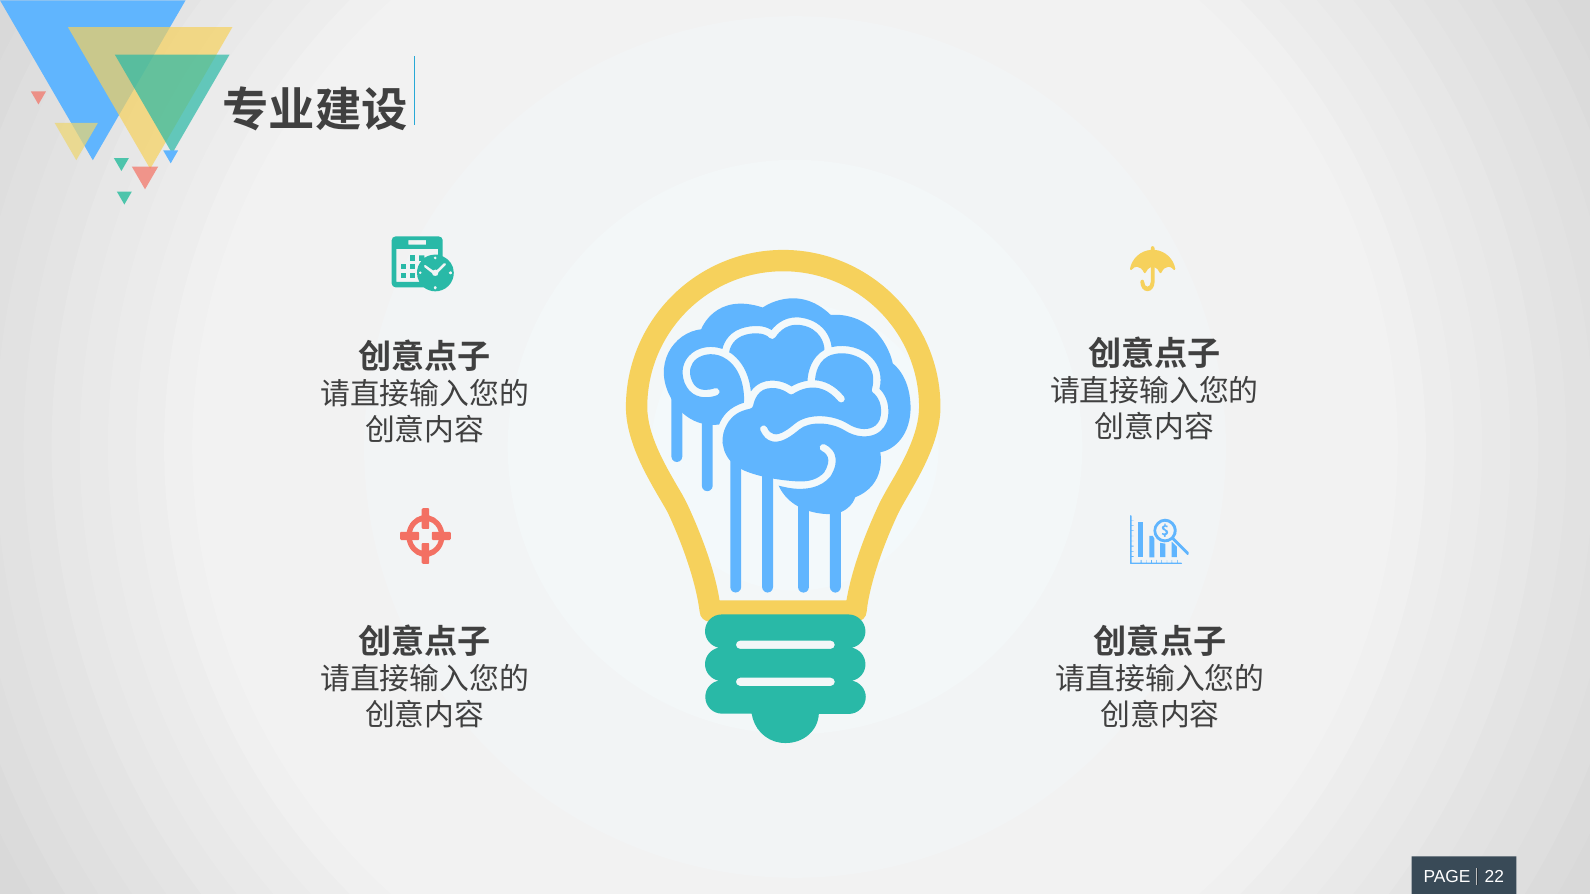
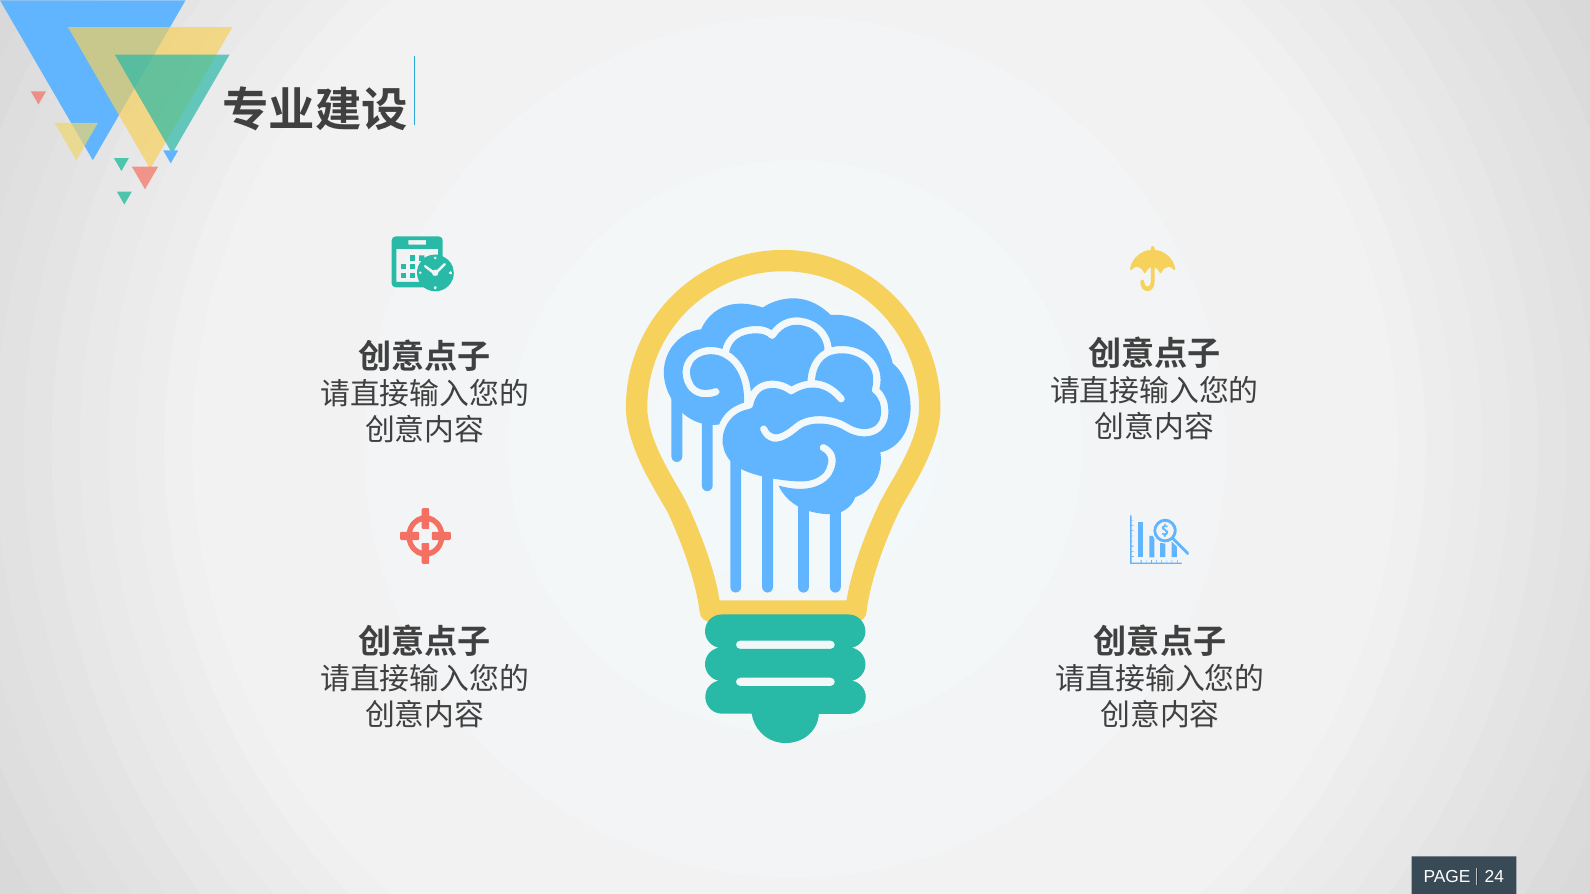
22: 22 -> 24
